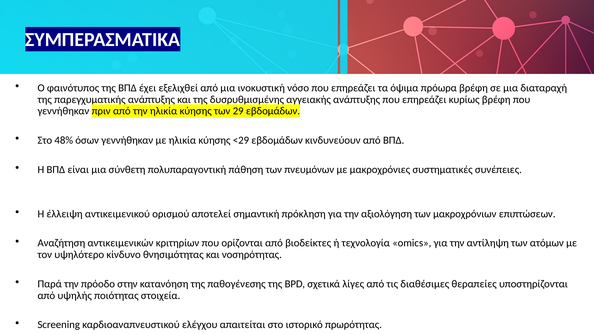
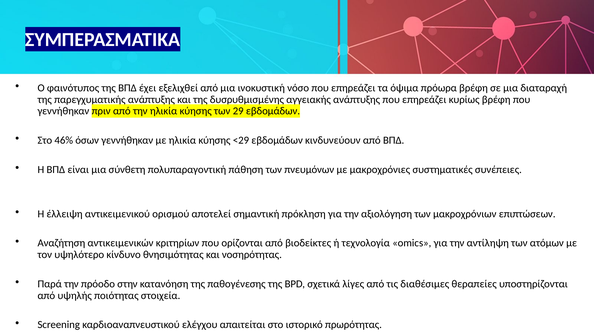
48%: 48% -> 46%
